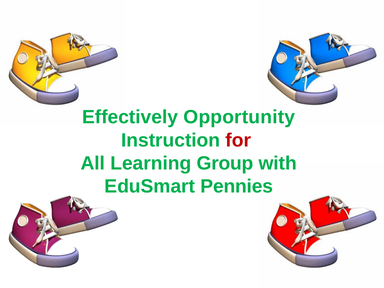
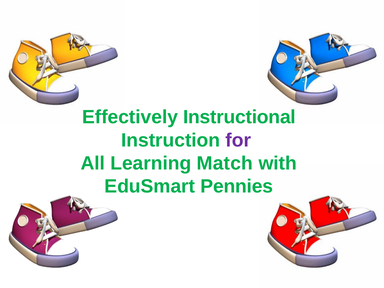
Opportunity: Opportunity -> Instructional
for colour: red -> purple
Group: Group -> Match
